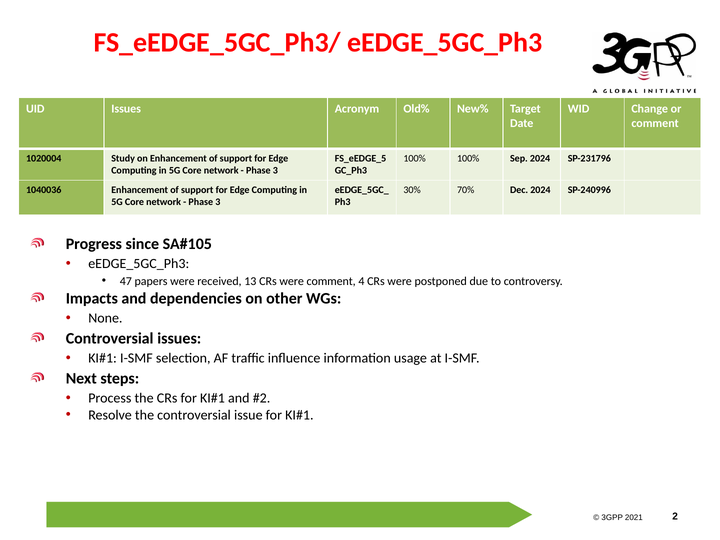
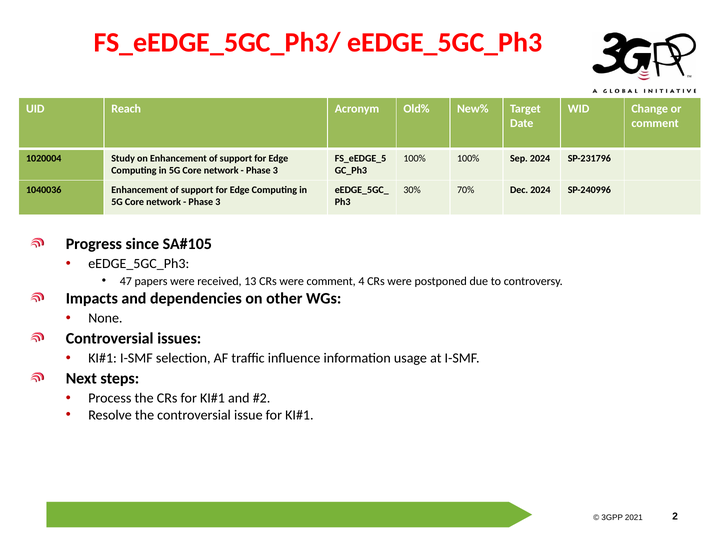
UID Issues: Issues -> Reach
